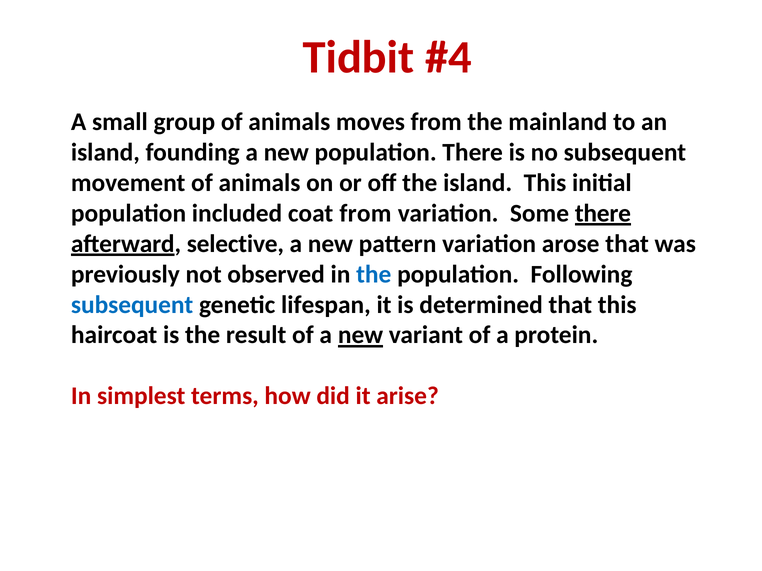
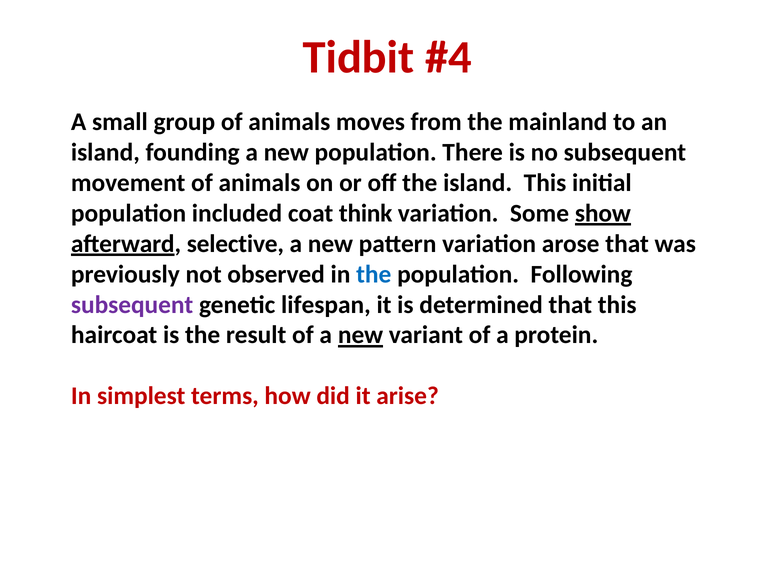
coat from: from -> think
Some there: there -> show
subsequent at (132, 305) colour: blue -> purple
